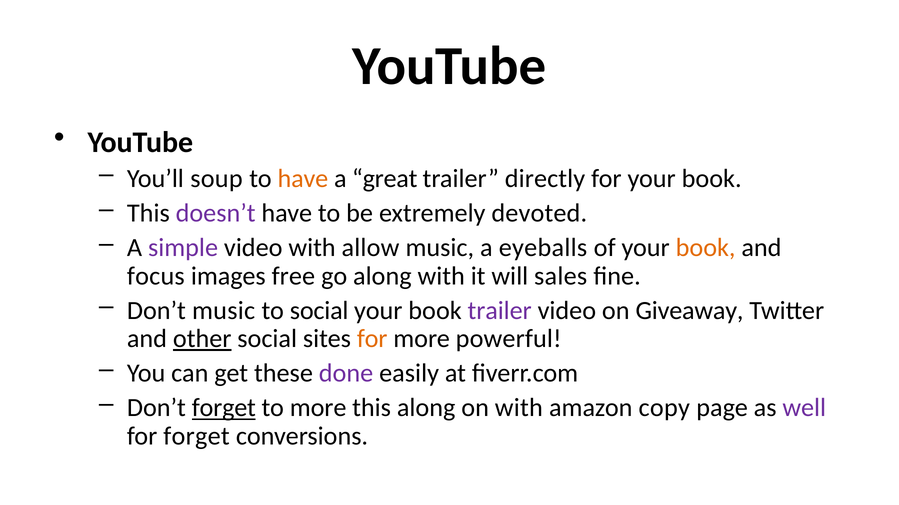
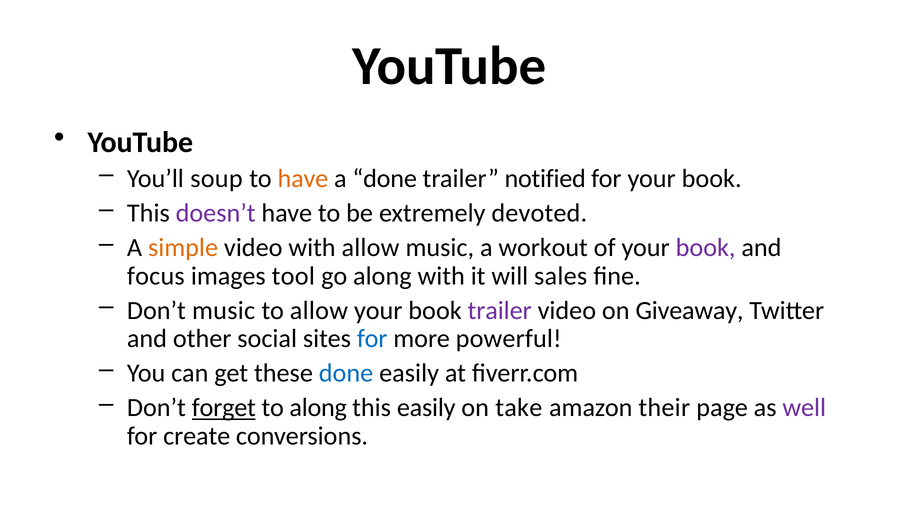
a great: great -> done
directly: directly -> notified
simple colour: purple -> orange
eyeballs: eyeballs -> workout
book at (706, 248) colour: orange -> purple
free: free -> tool
to social: social -> allow
other underline: present -> none
for at (372, 339) colour: orange -> blue
done at (346, 374) colour: purple -> blue
to more: more -> along
this along: along -> easily
on with: with -> take
copy: copy -> their
for forget: forget -> create
